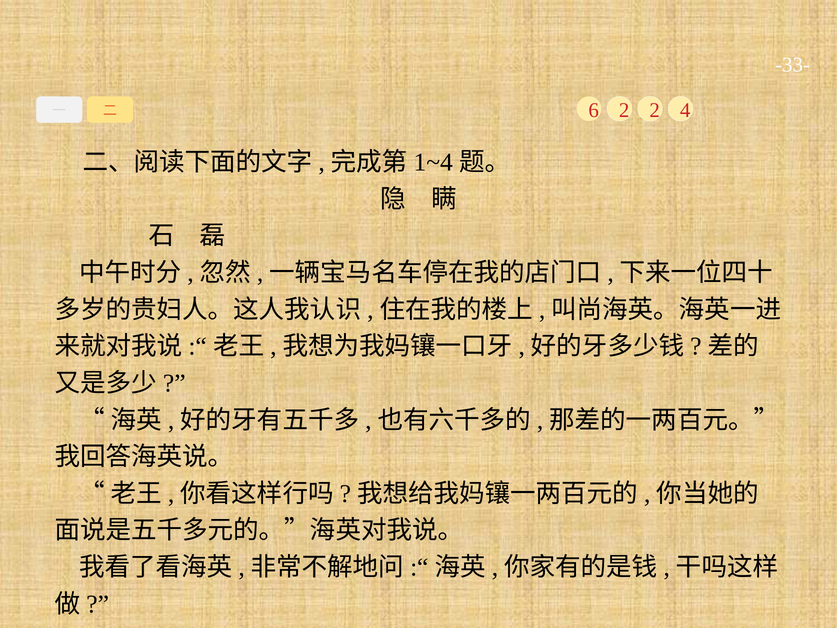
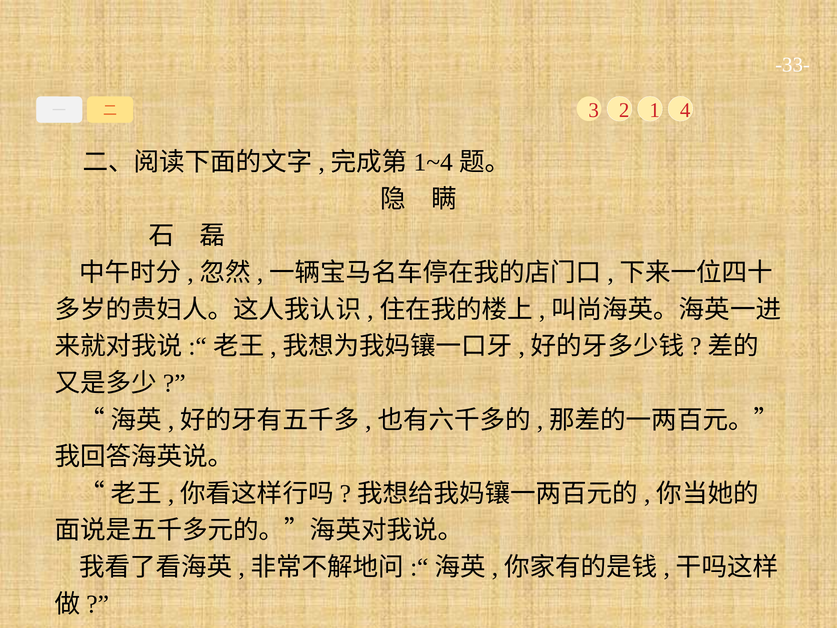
6: 6 -> 3
2 2: 2 -> 1
